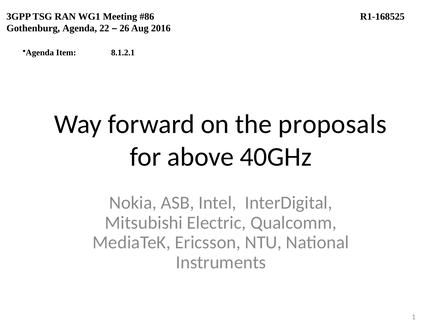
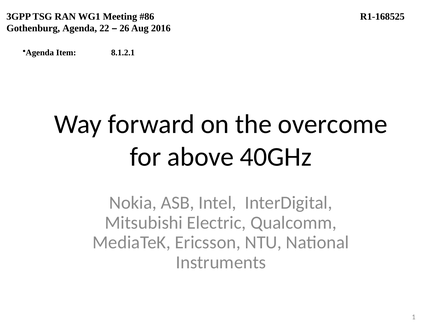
proposals: proposals -> overcome
